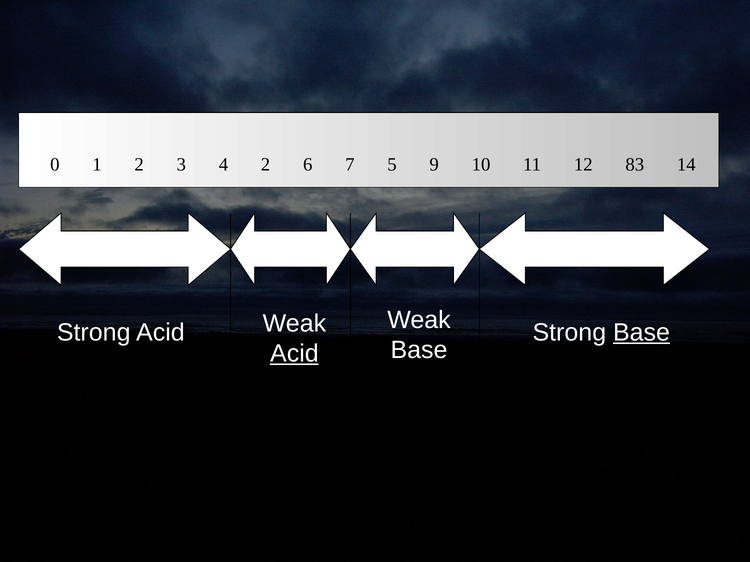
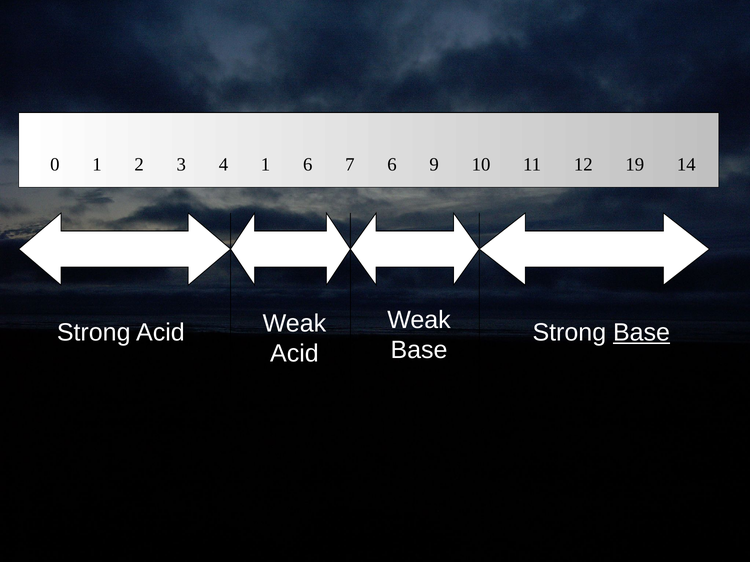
4 2: 2 -> 1
7 5: 5 -> 6
83: 83 -> 19
Acid at (294, 354) underline: present -> none
